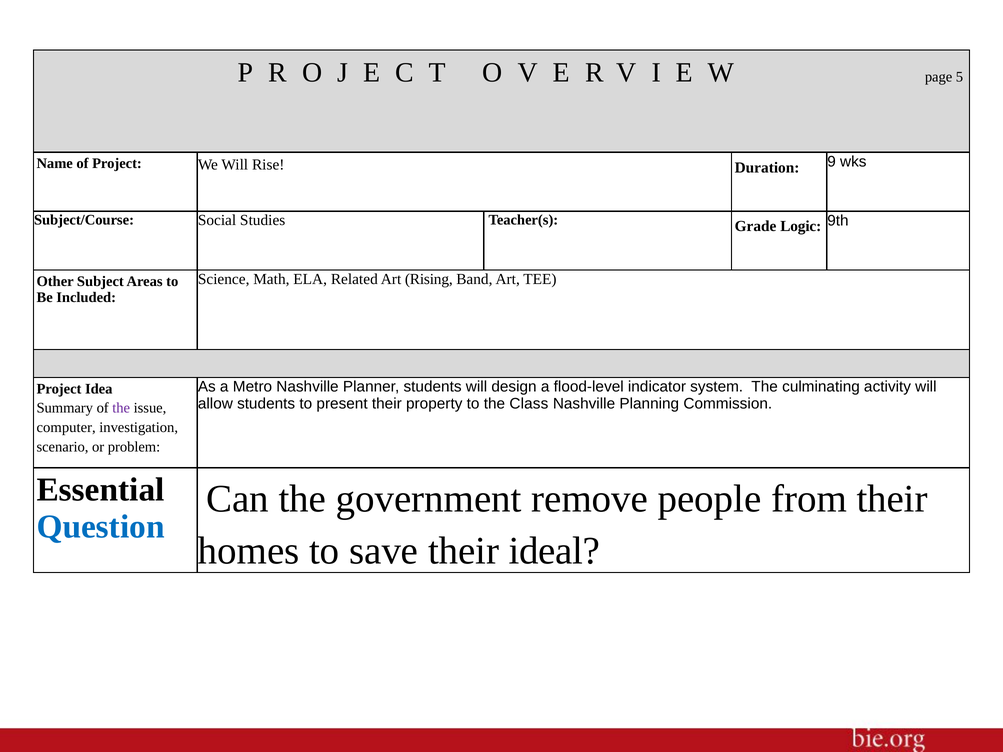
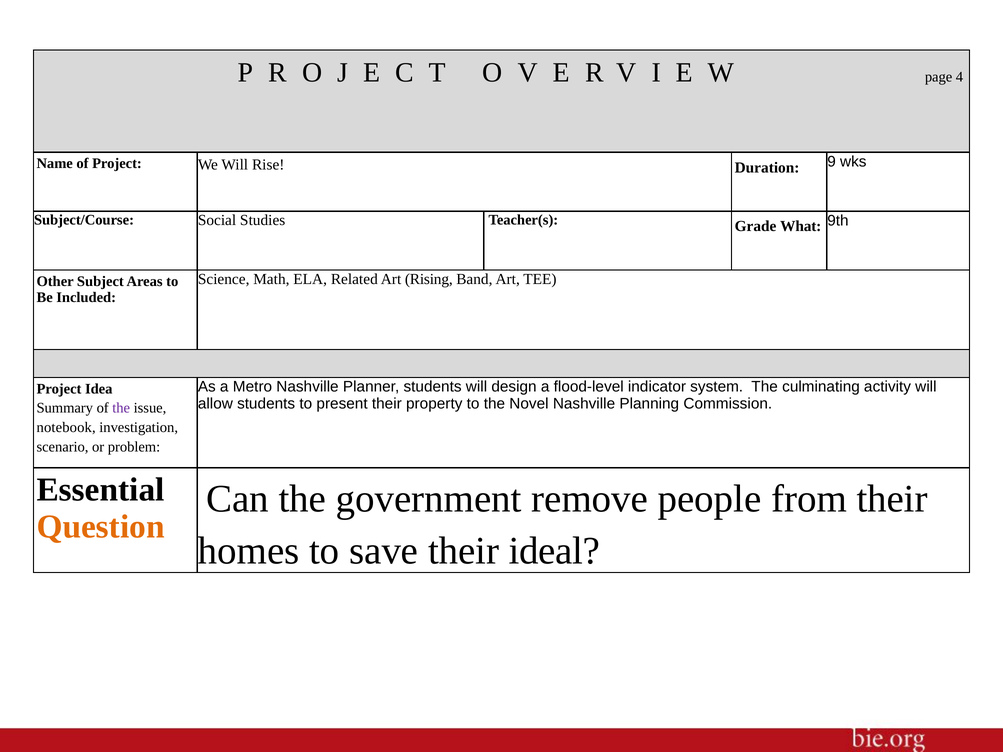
5: 5 -> 4
Logic: Logic -> What
Class: Class -> Novel
computer: computer -> notebook
Question colour: blue -> orange
